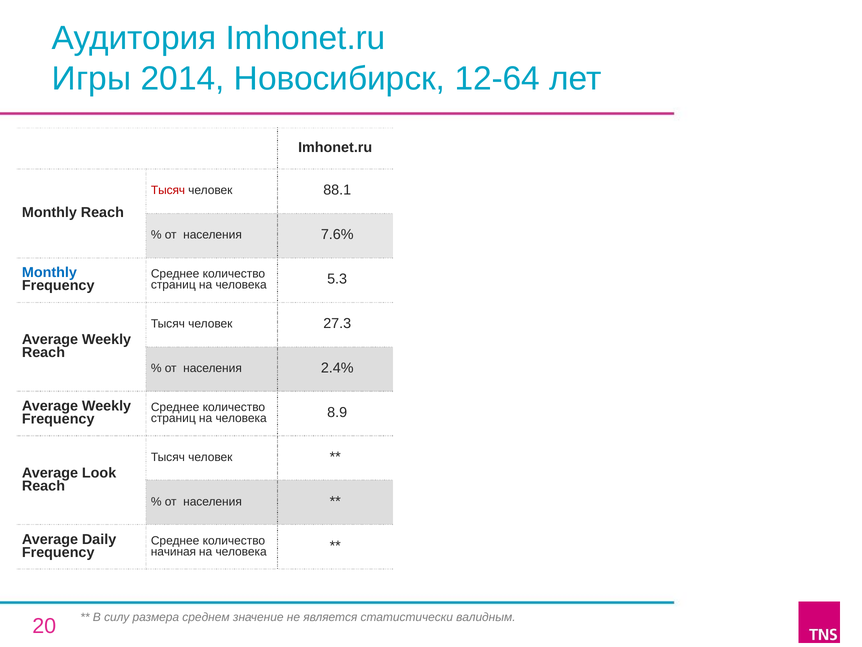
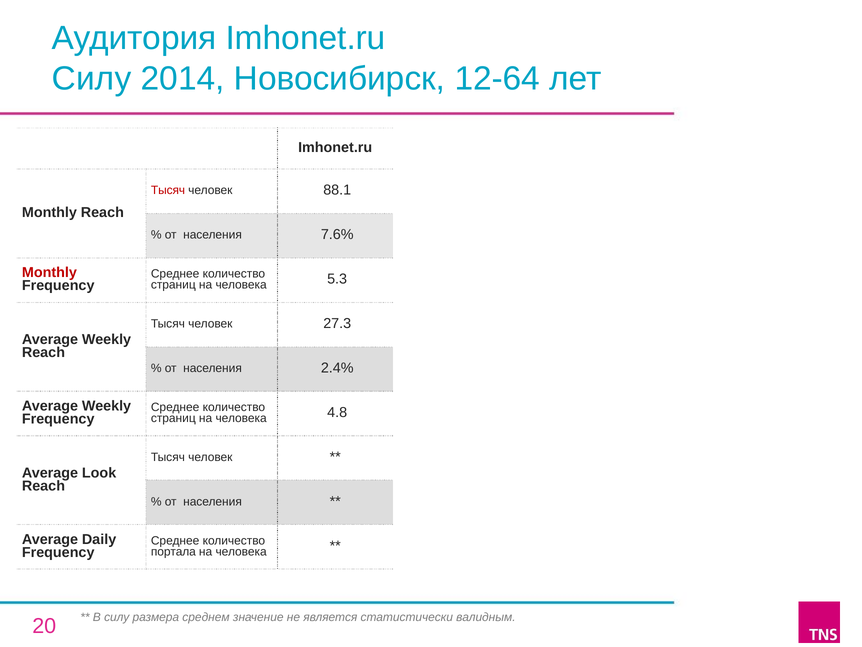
Игры at (92, 78): Игры -> Силу
Monthly at (49, 272) colour: blue -> red
8.9: 8.9 -> 4.8
начиная: начиная -> портала
